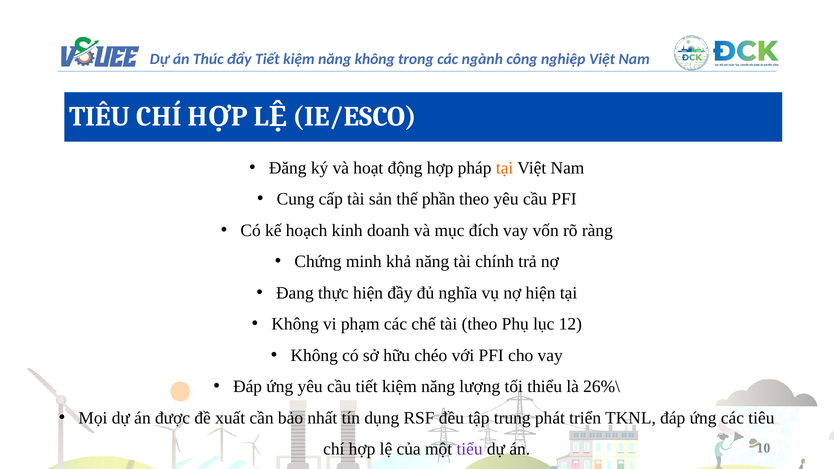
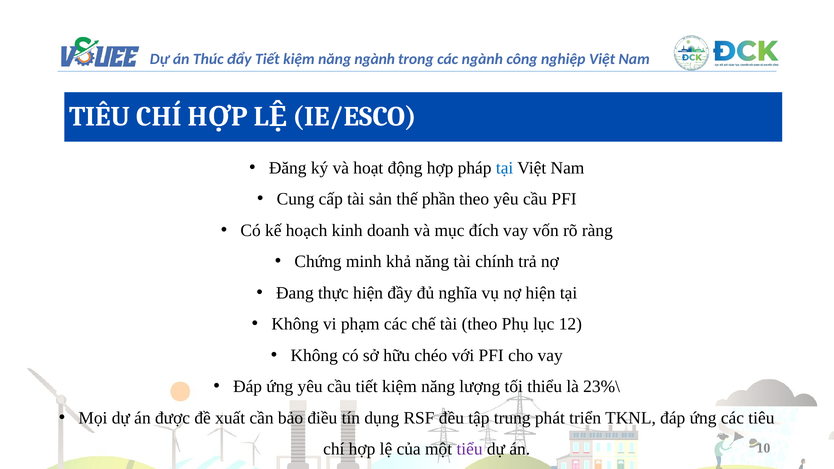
năng không: không -> ngành
tại at (505, 168) colour: orange -> blue
26%\: 26%\ -> 23%\
nhất: nhất -> điều
